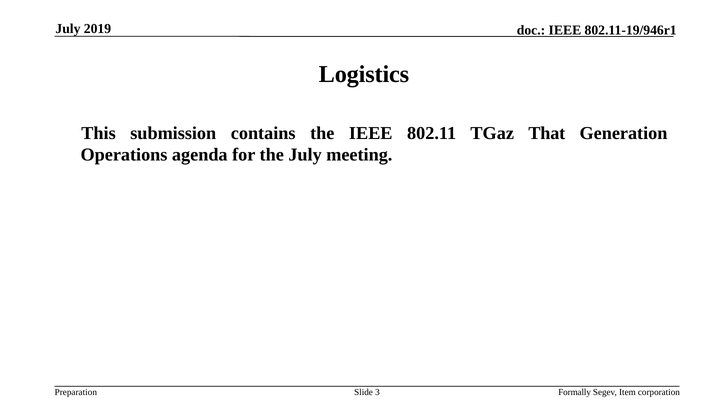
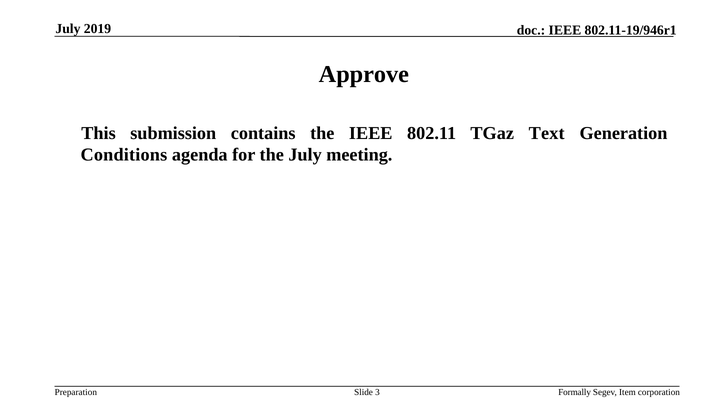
Logistics: Logistics -> Approve
That: That -> Text
Operations: Operations -> Conditions
